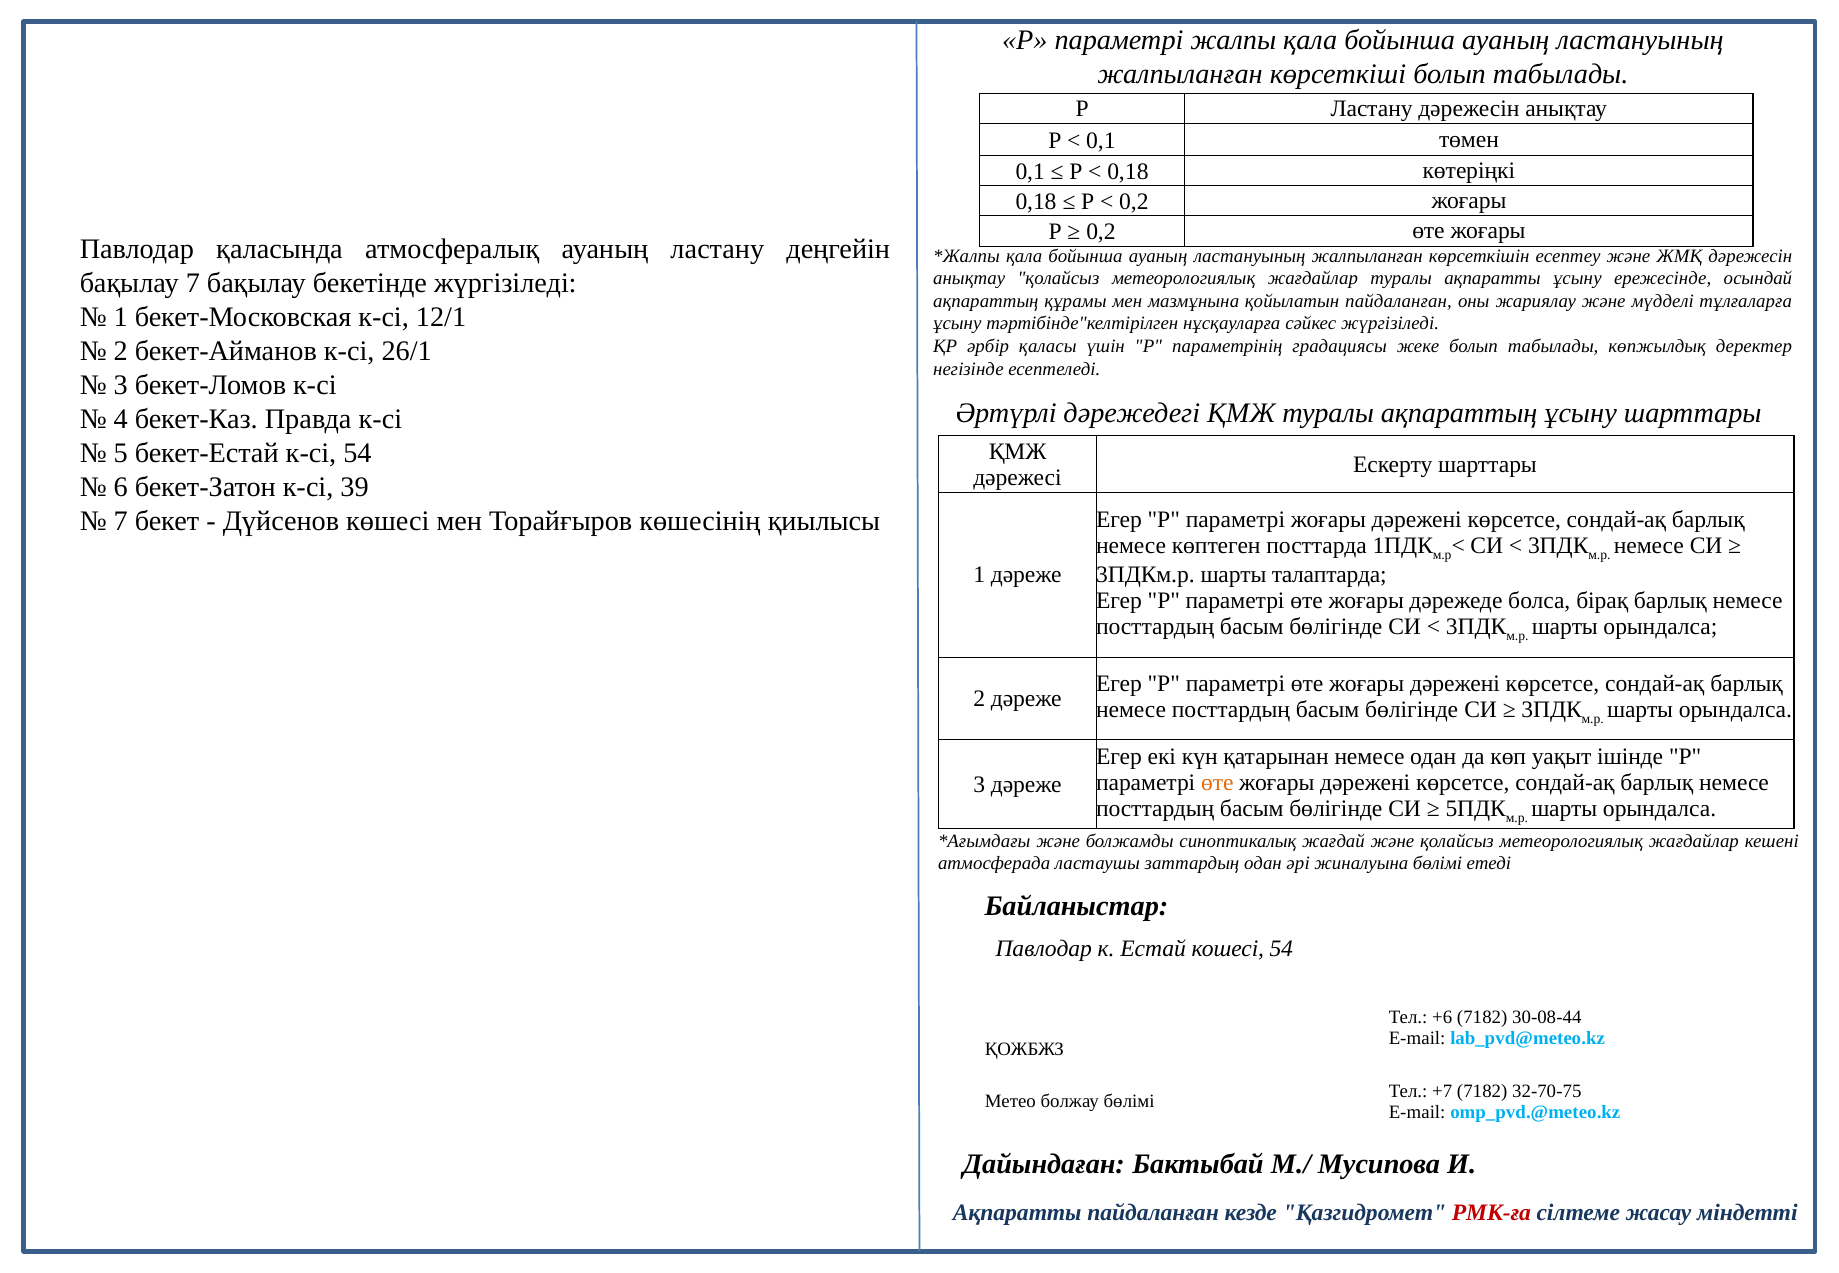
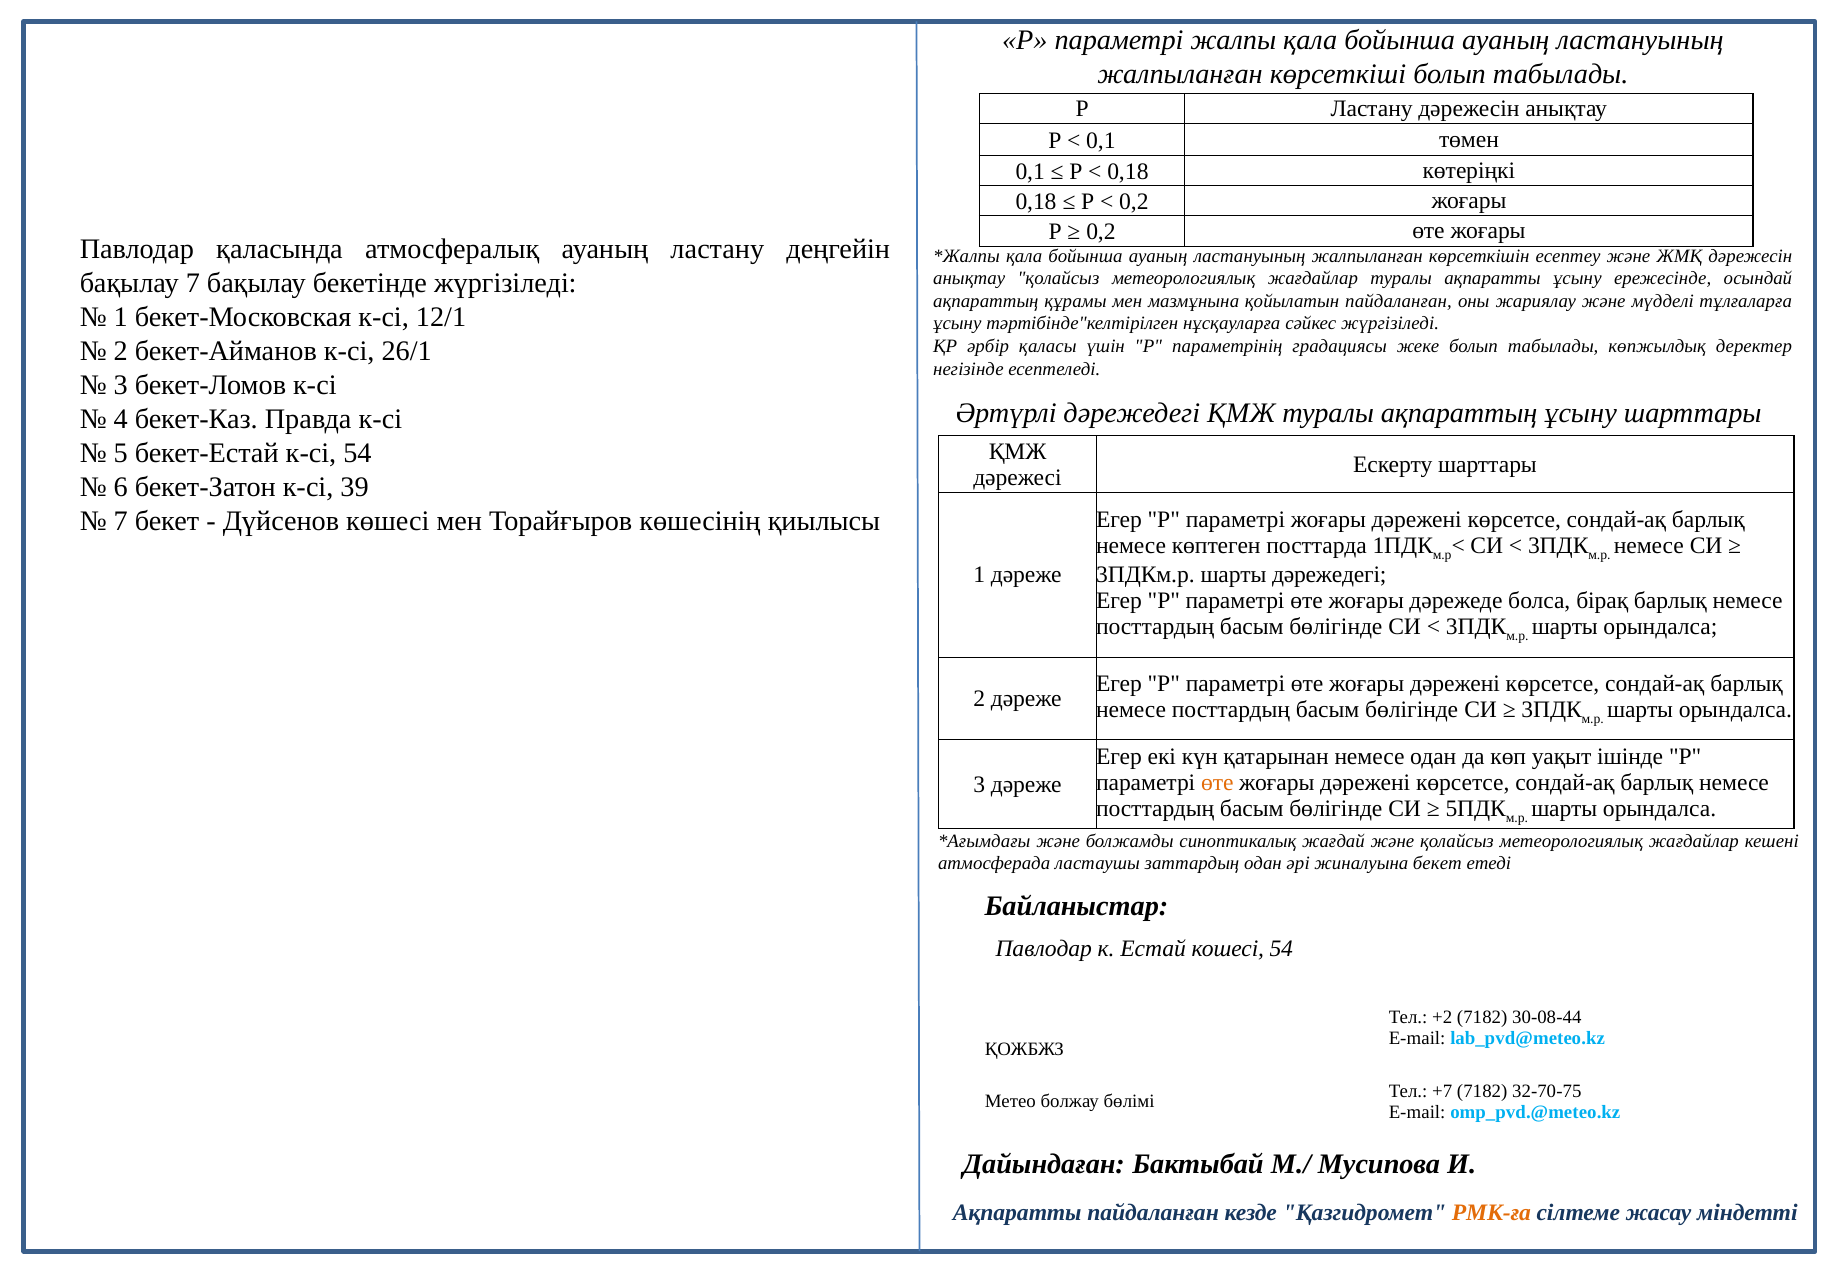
шарты талаптарда: талаптарда -> дәрежедегі
жиналуына бөлімі: бөлімі -> бекет
+6: +6 -> +2
РМК-ға colour: red -> orange
